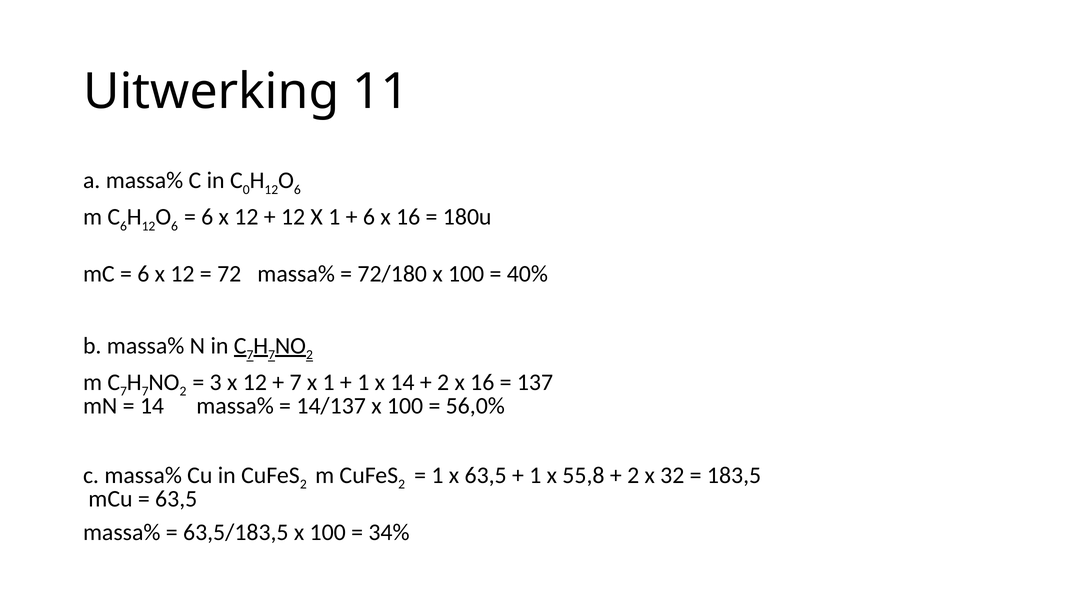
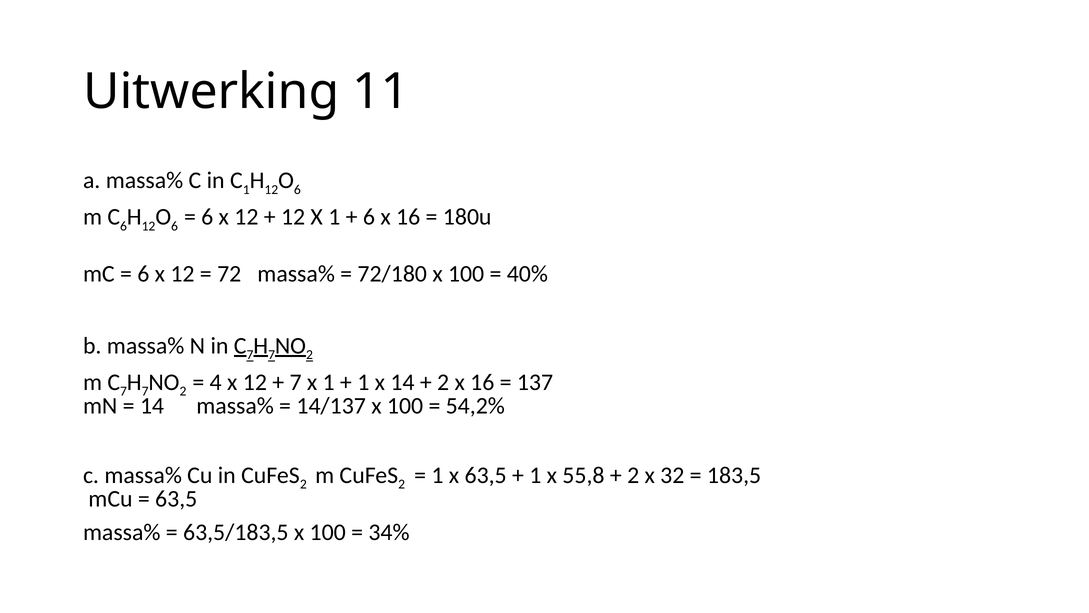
C 0: 0 -> 1
3: 3 -> 4
56,0%: 56,0% -> 54,2%
